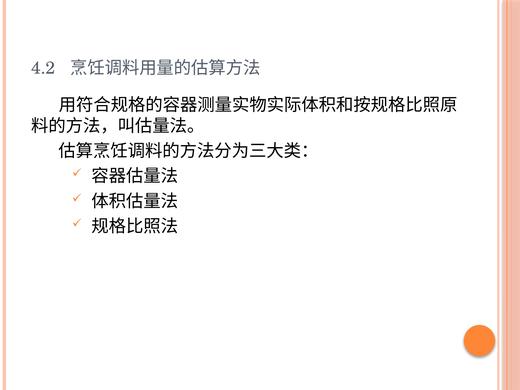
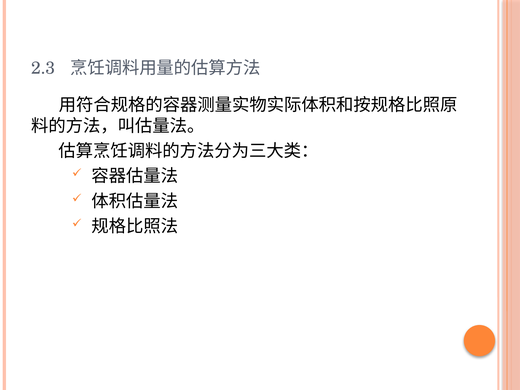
4.2: 4.2 -> 2.3
